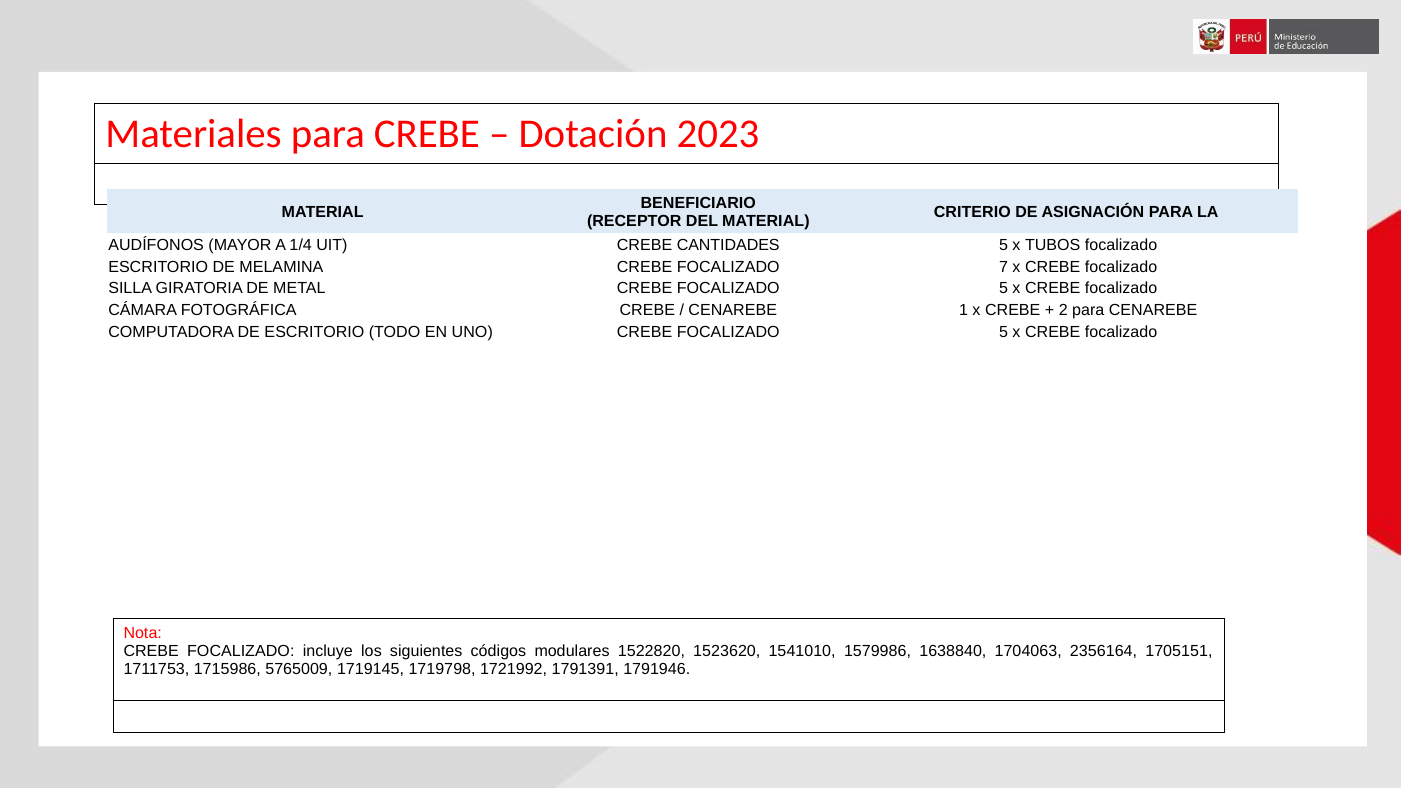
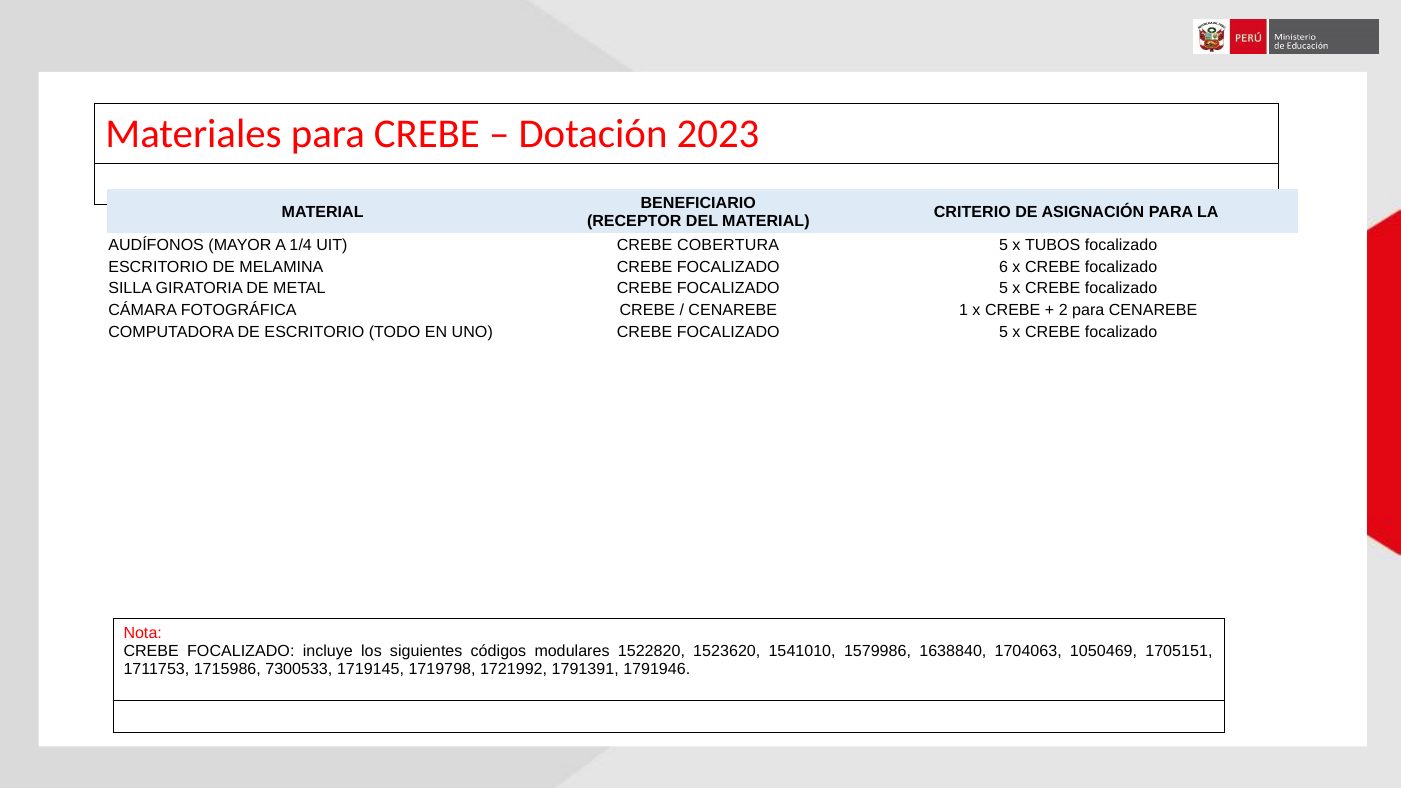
CANTIDADES: CANTIDADES -> COBERTURA
7: 7 -> 6
2356164: 2356164 -> 1050469
5765009: 5765009 -> 7300533
